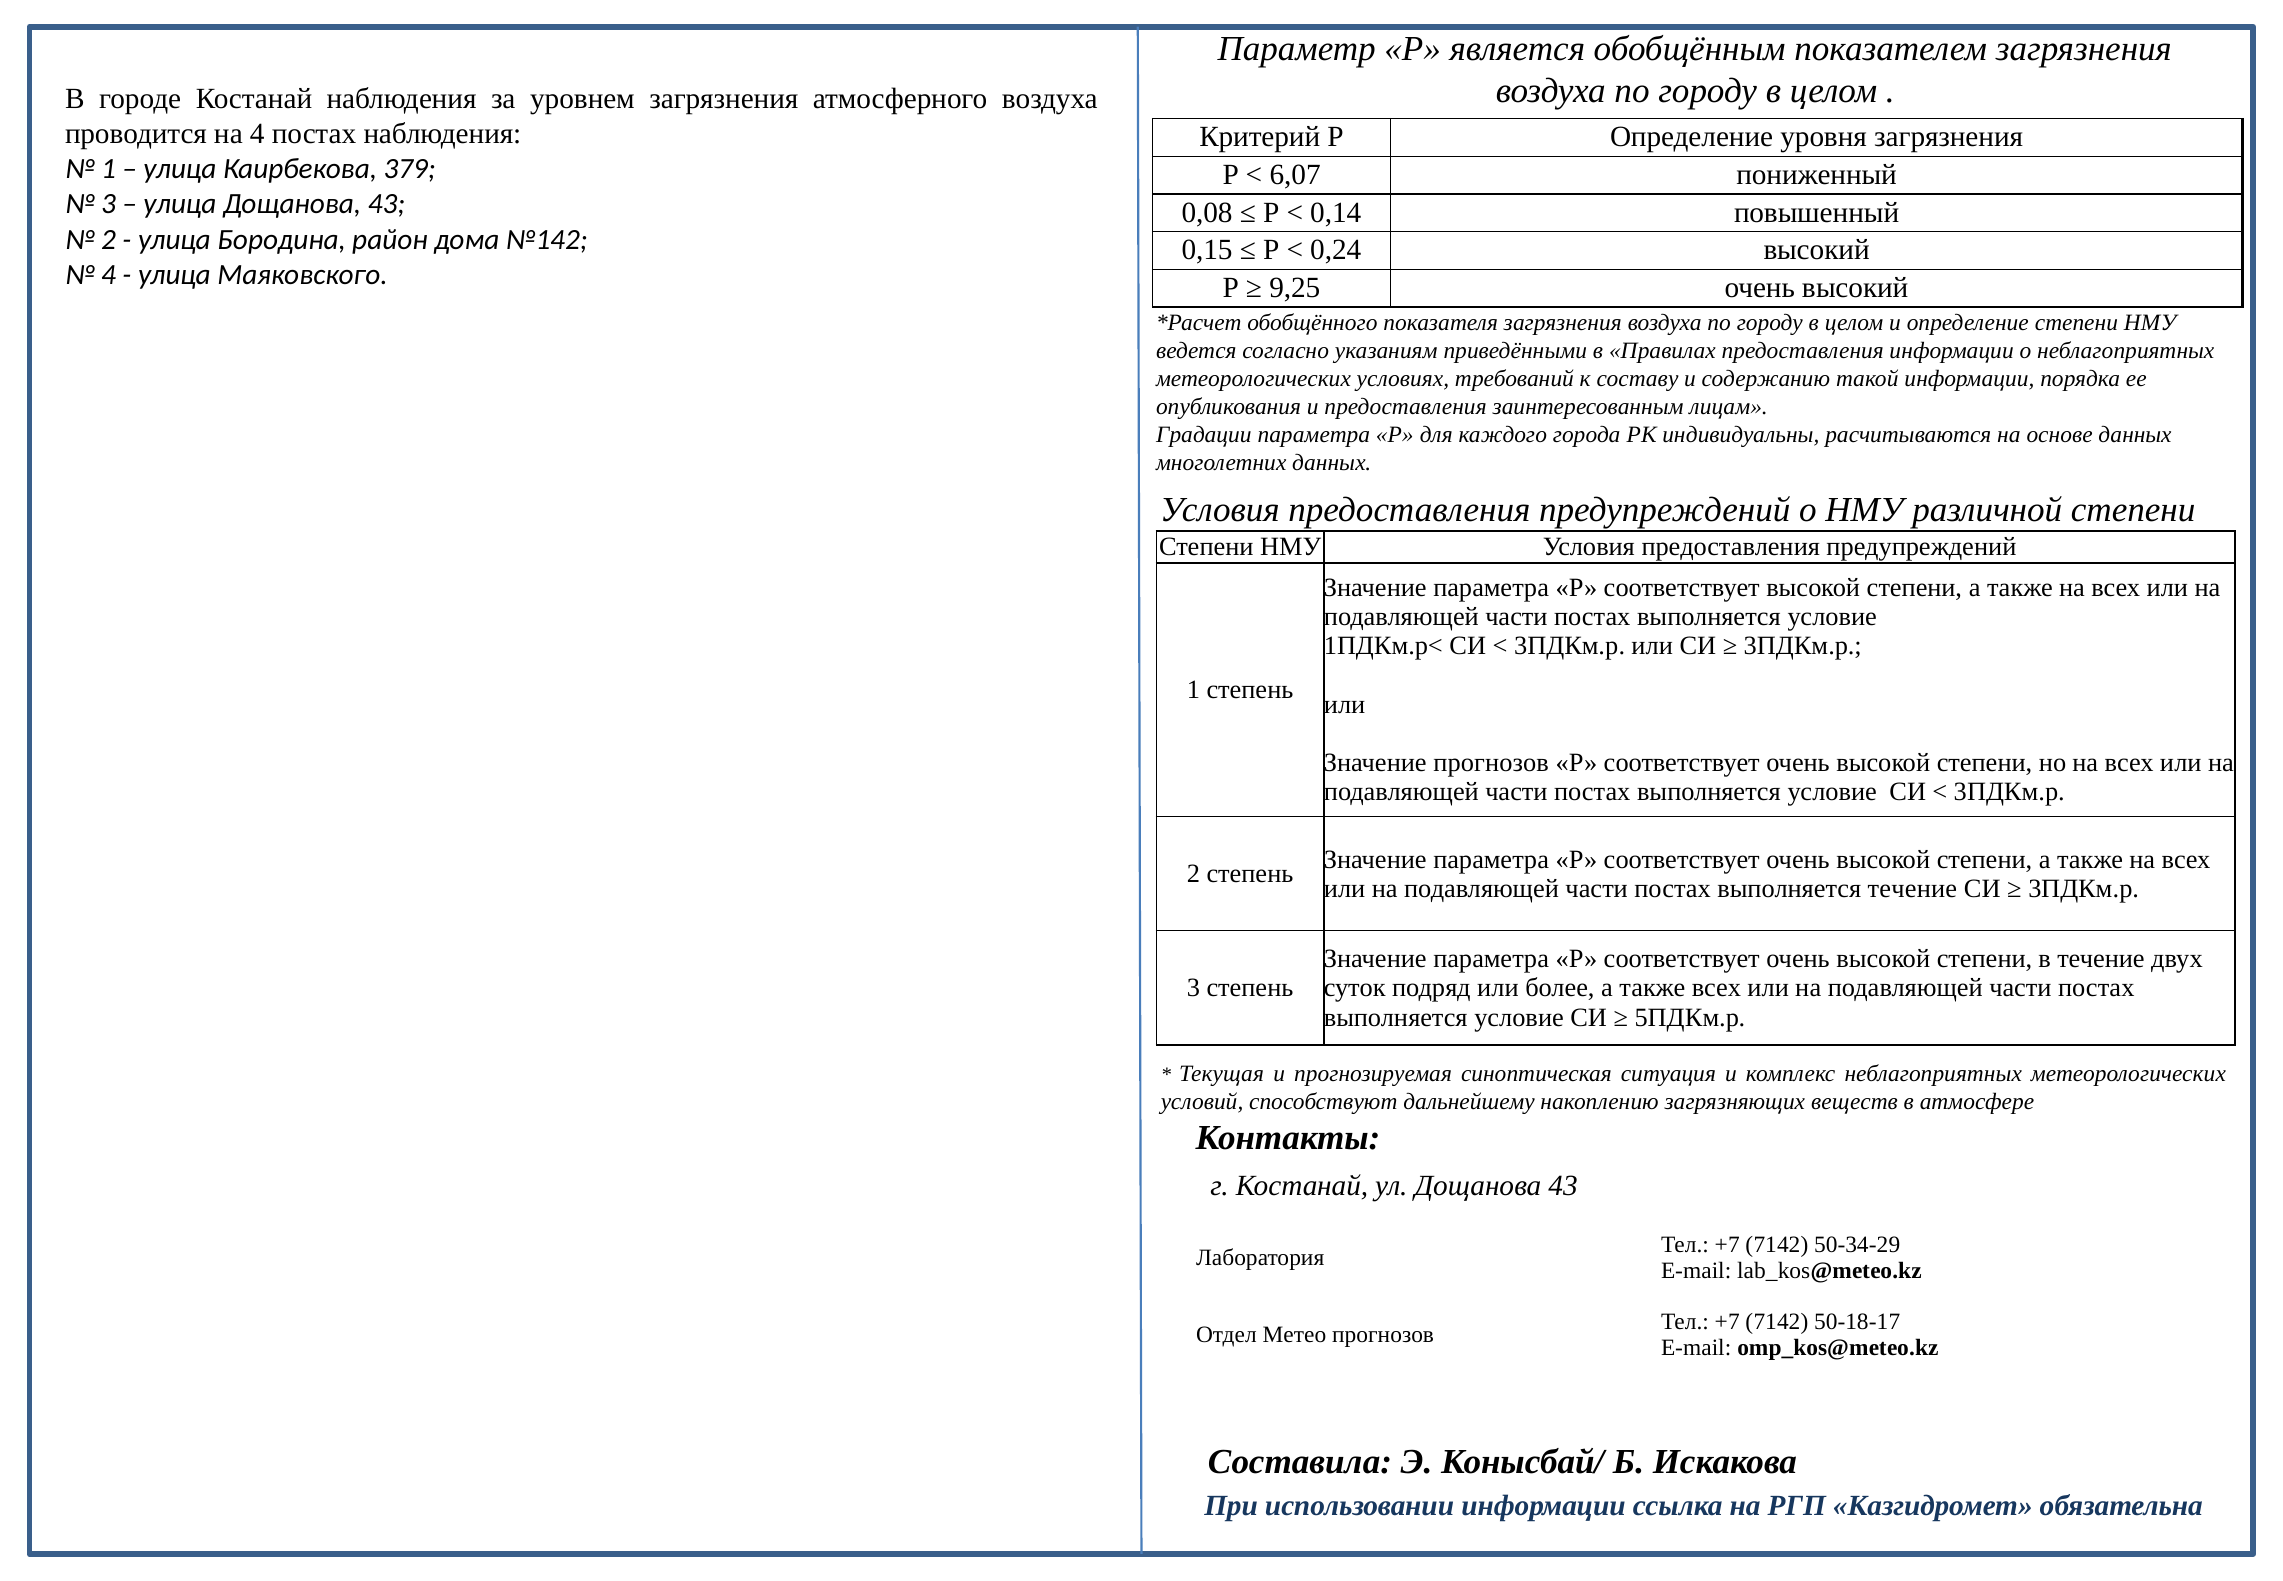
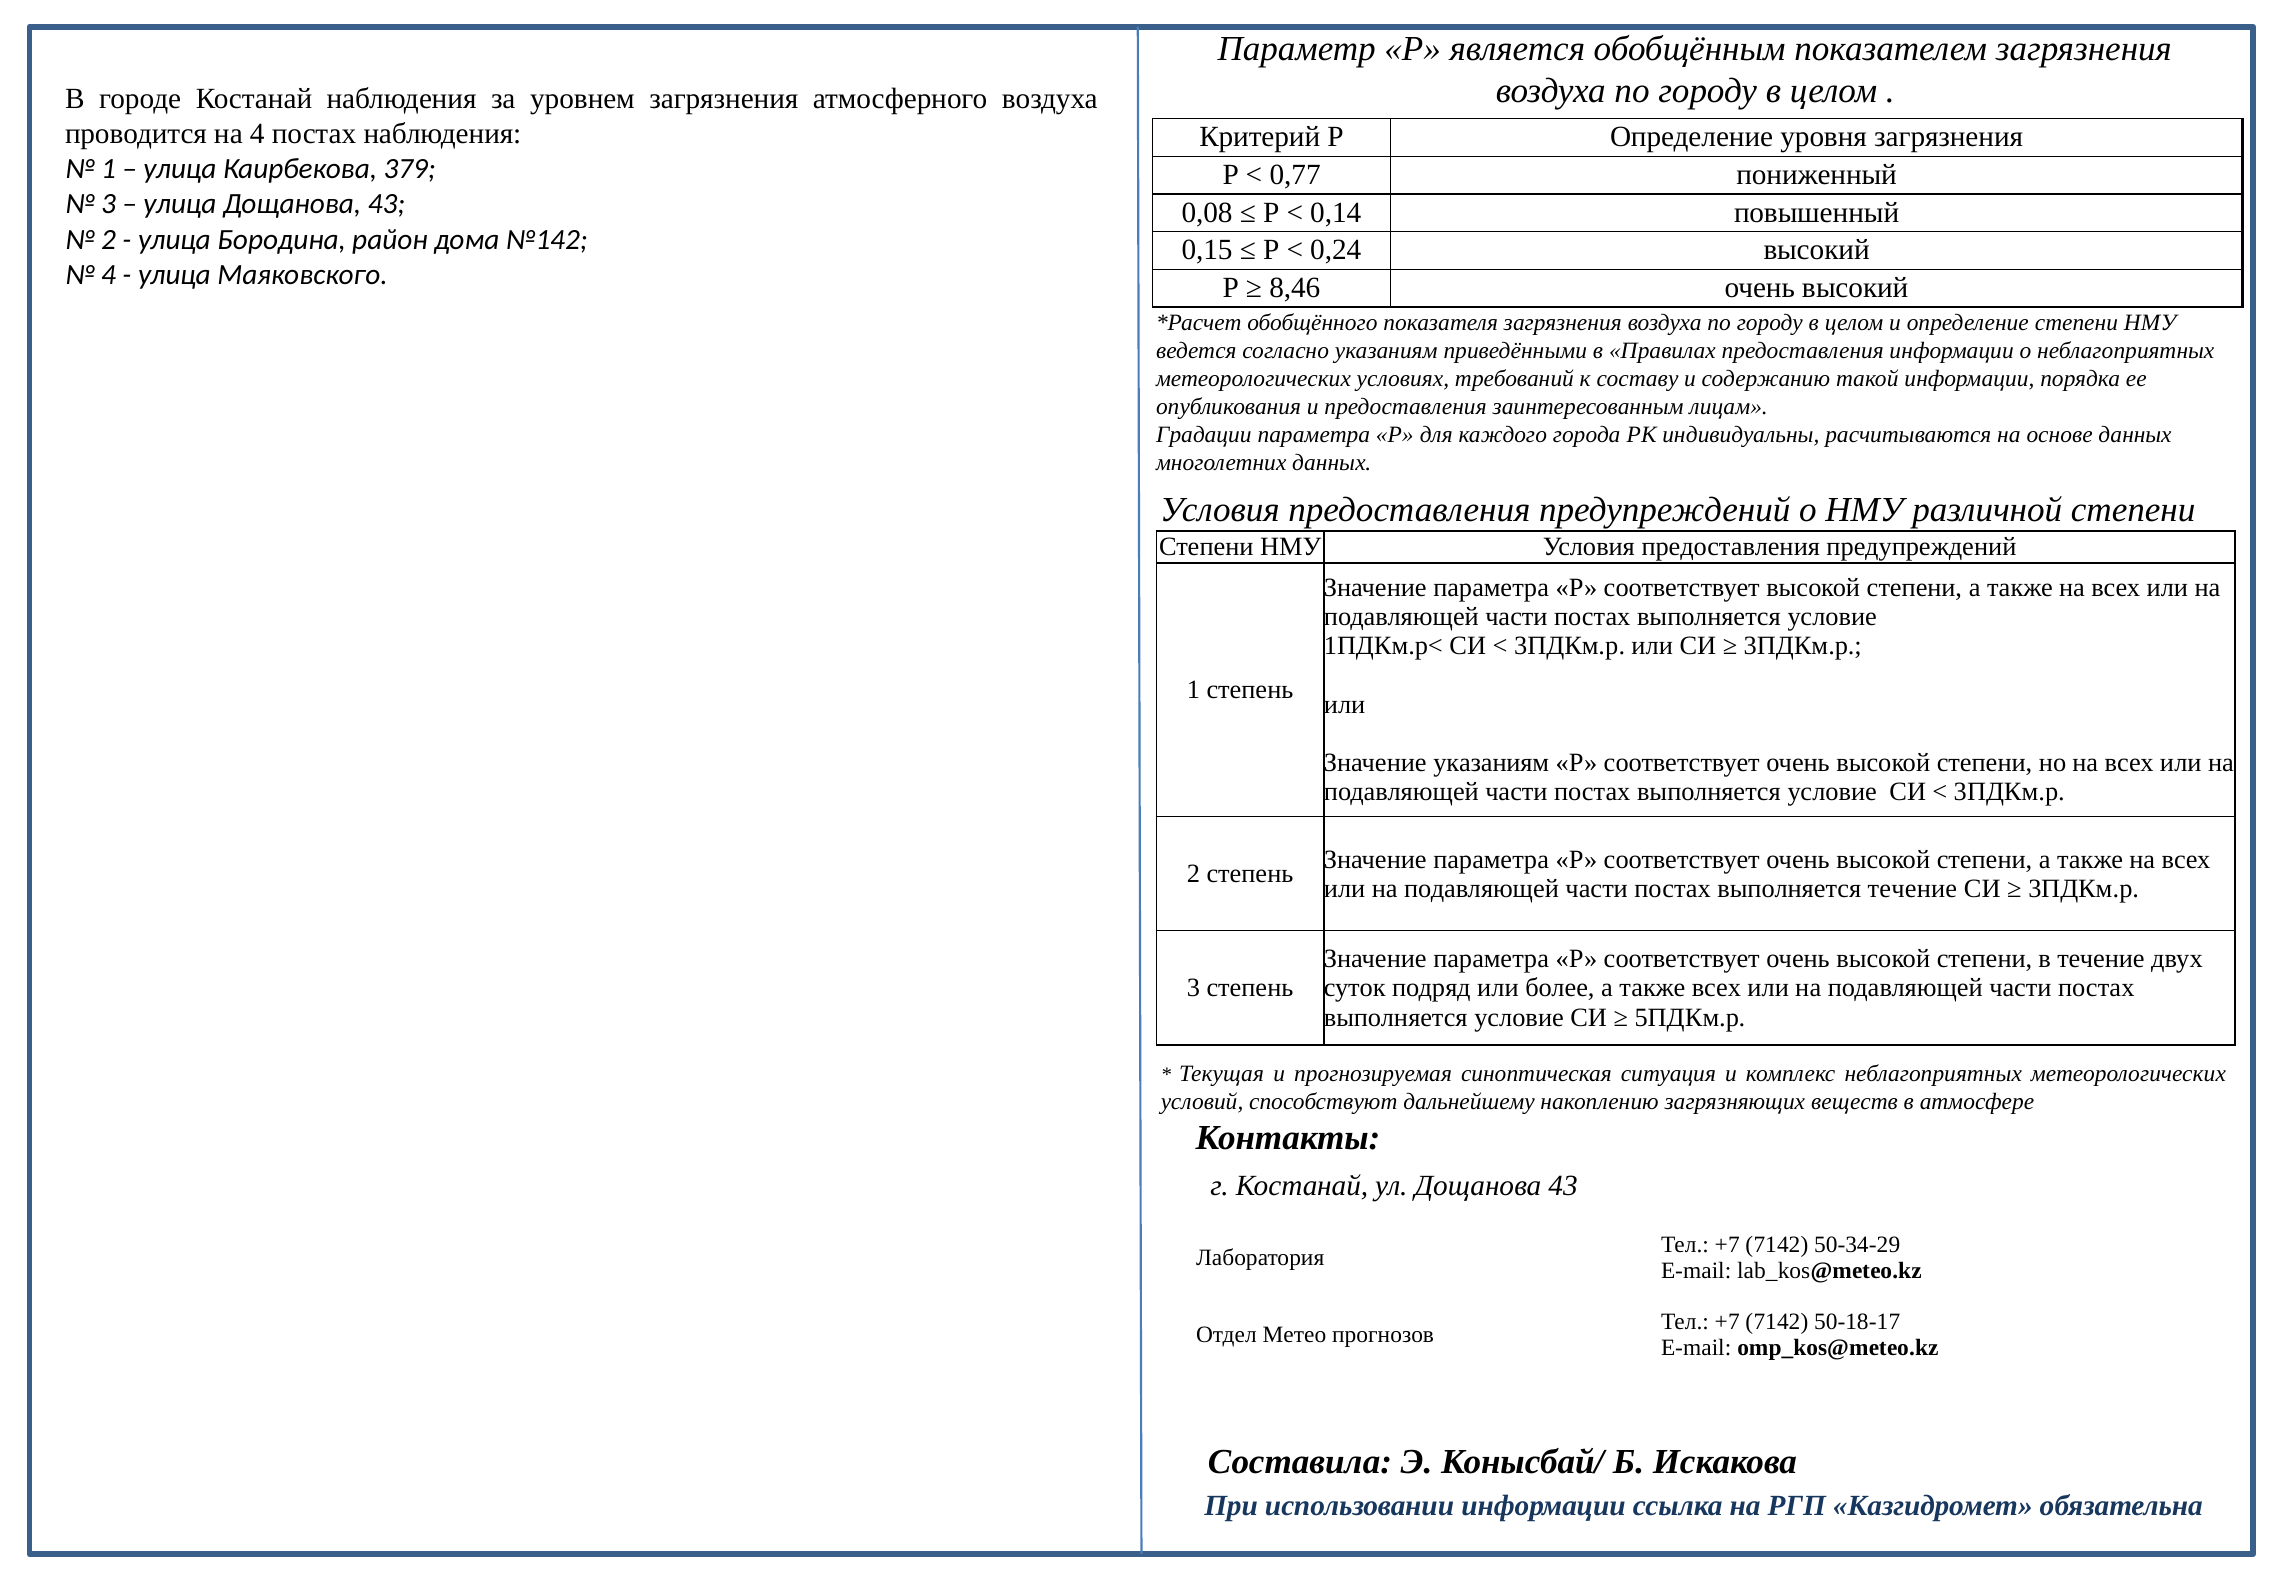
6,07: 6,07 -> 0,77
9,25: 9,25 -> 8,46
Значение прогнозов: прогнозов -> указаниям
